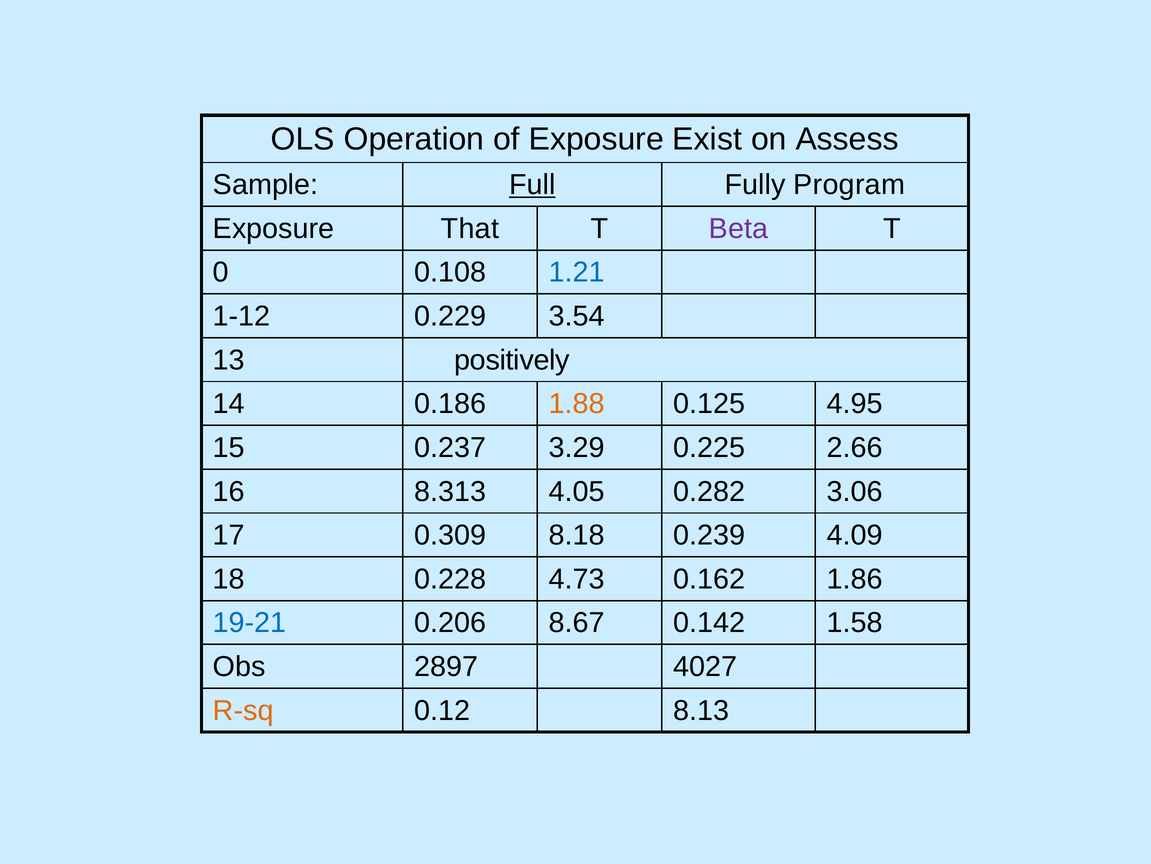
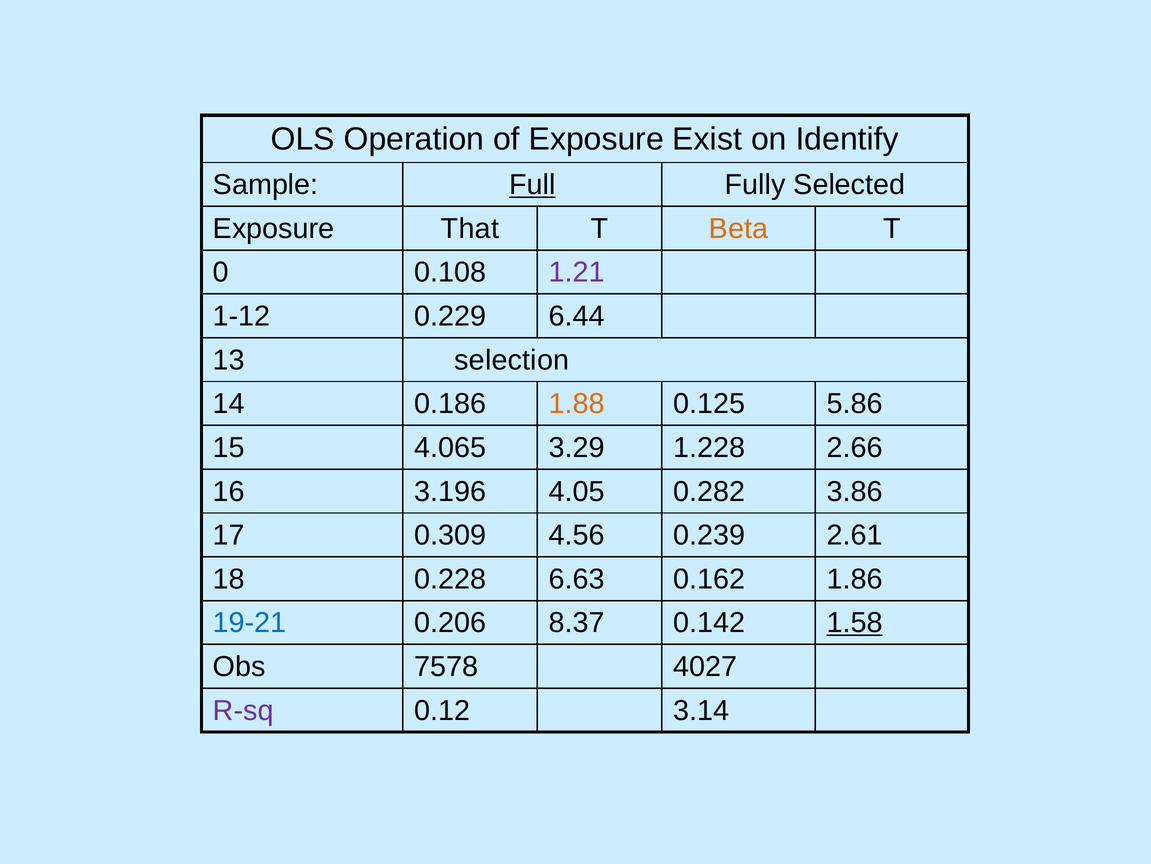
Assess: Assess -> Identify
Program: Program -> Selected
Beta colour: purple -> orange
1.21 colour: blue -> purple
3.54: 3.54 -> 6.44
positively: positively -> selection
4.95: 4.95 -> 5.86
0.237: 0.237 -> 4.065
0.225: 0.225 -> 1.228
8.313: 8.313 -> 3.196
3.06: 3.06 -> 3.86
8.18: 8.18 -> 4.56
4.09: 4.09 -> 2.61
4.73: 4.73 -> 6.63
8.67: 8.67 -> 8.37
1.58 underline: none -> present
2897: 2897 -> 7578
R-sq colour: orange -> purple
8.13: 8.13 -> 3.14
